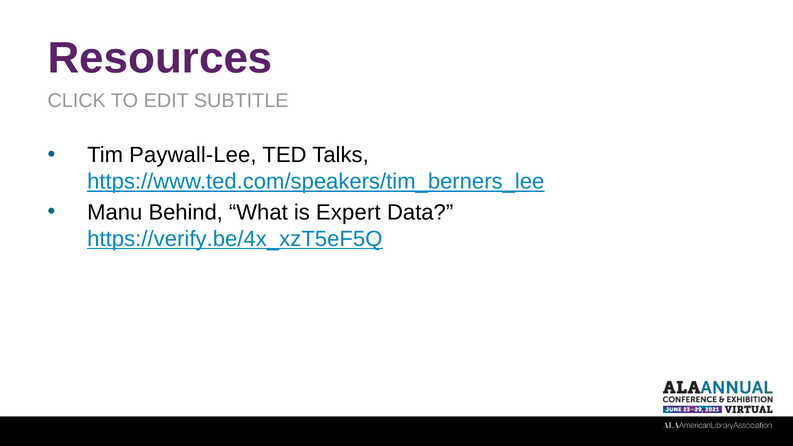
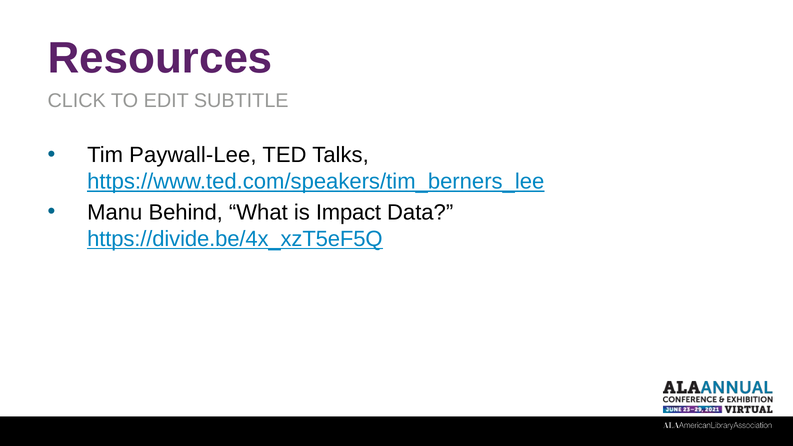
Expert: Expert -> Impact
https://verify.be/4x_xzT5eF5Q: https://verify.be/4x_xzT5eF5Q -> https://divide.be/4x_xzT5eF5Q
